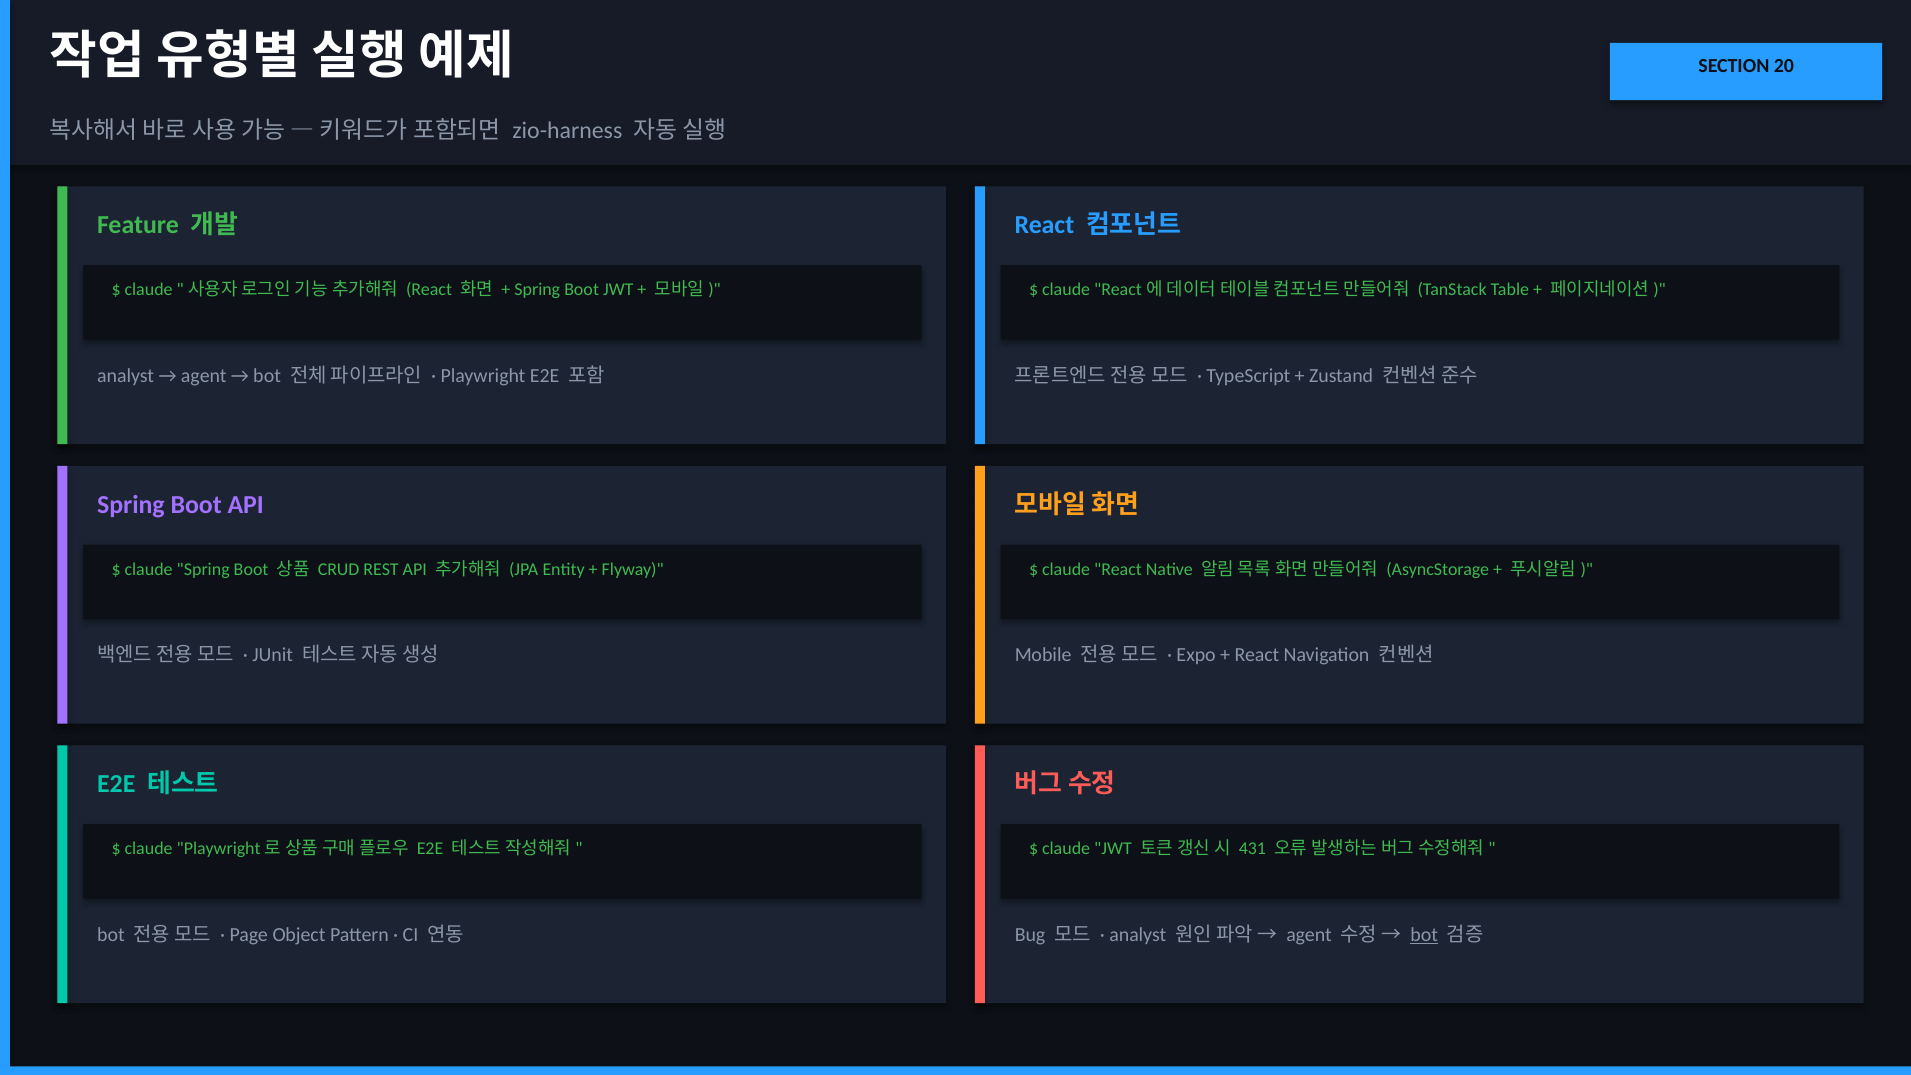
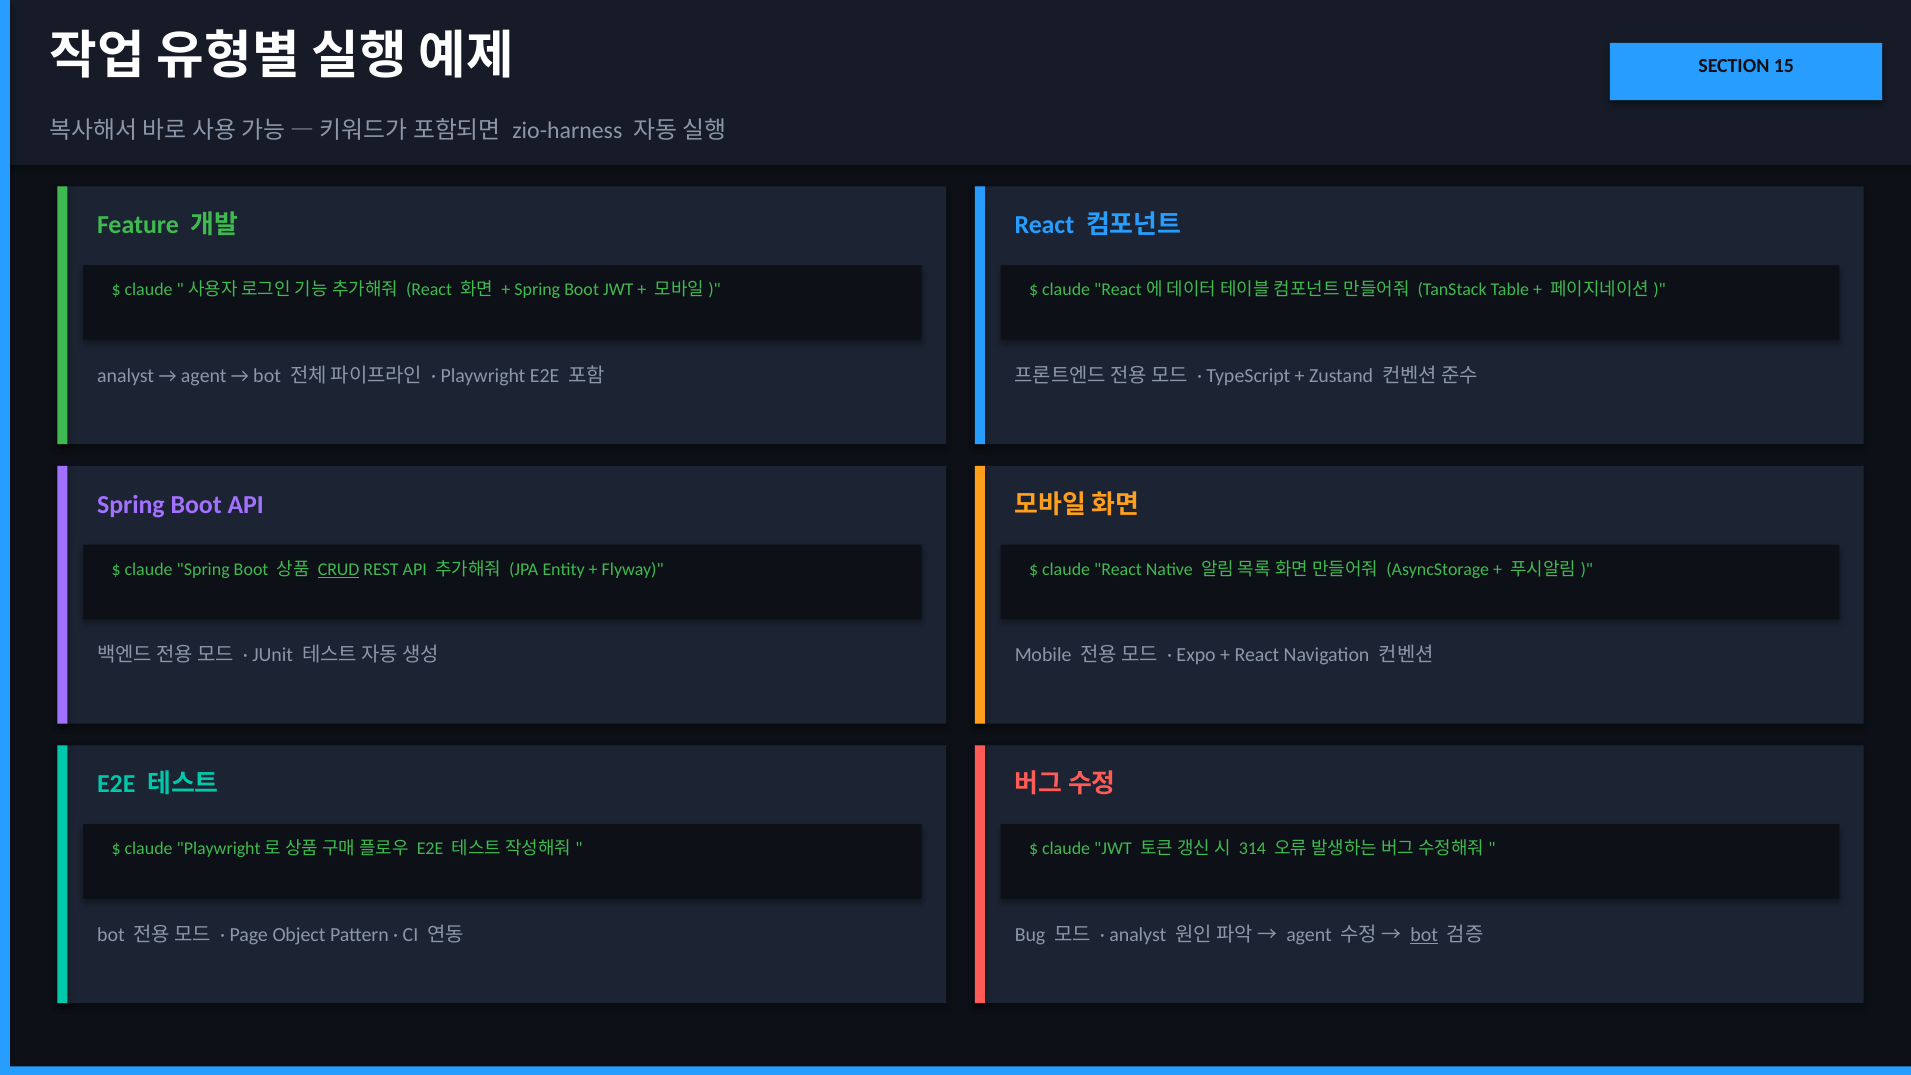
20: 20 -> 15
CRUD underline: none -> present
431: 431 -> 314
